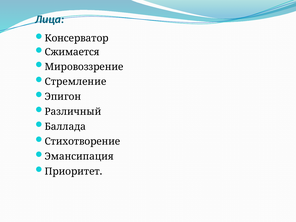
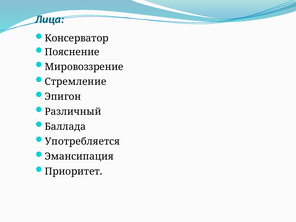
Сжимается: Сжимается -> Пояснение
Стихотворение: Стихотворение -> Употребляется
